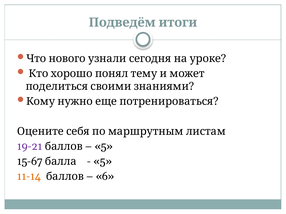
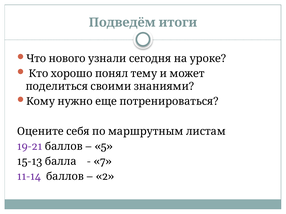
15-67: 15-67 -> 15-13
5 at (103, 162): 5 -> 7
11-14 colour: orange -> purple
6: 6 -> 2
